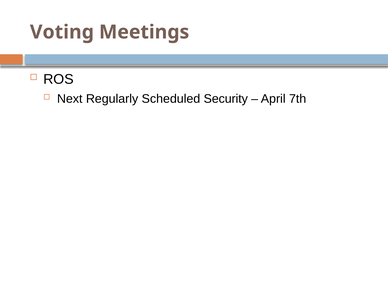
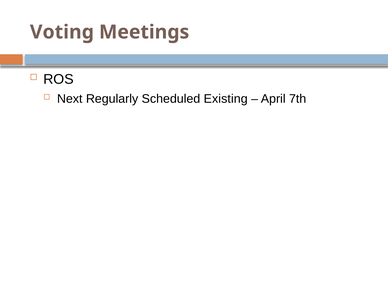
Security: Security -> Existing
